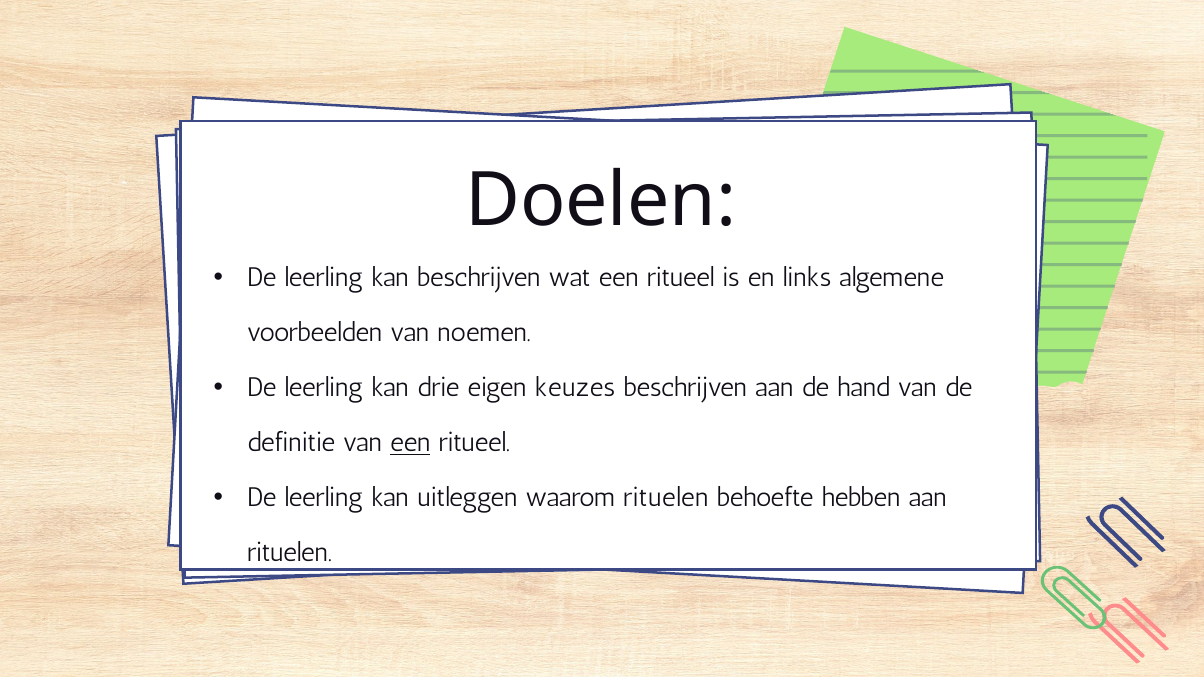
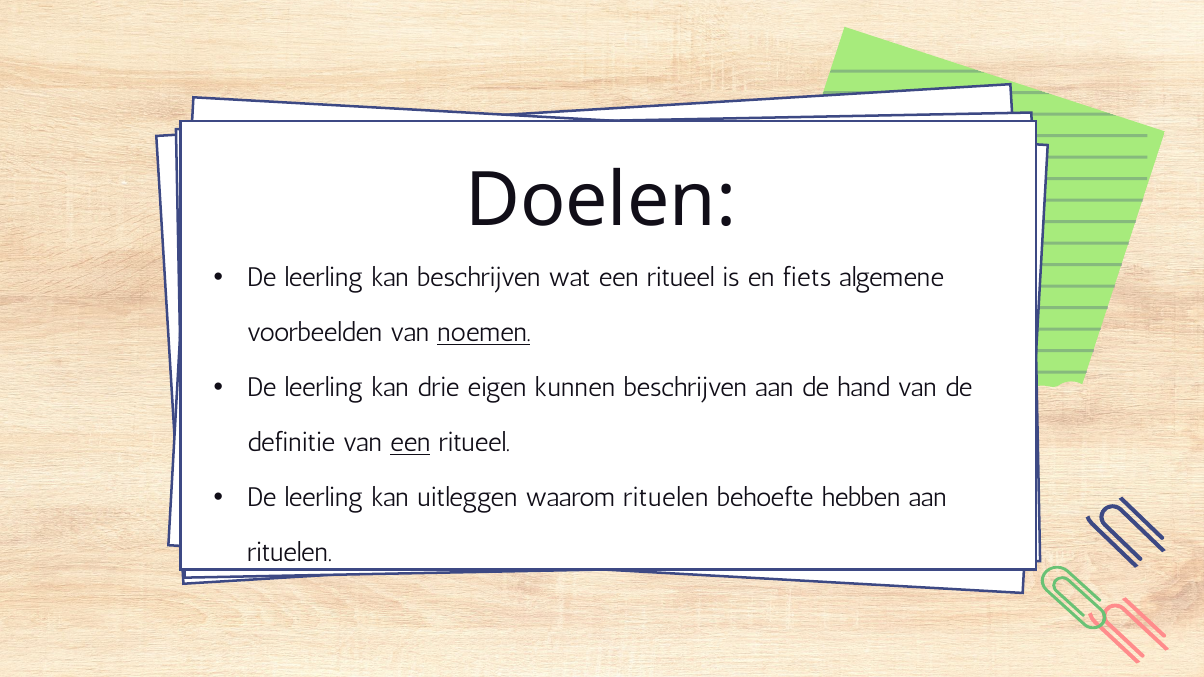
links: links -> fiets
noemen underline: none -> present
keuzes: keuzes -> kunnen
